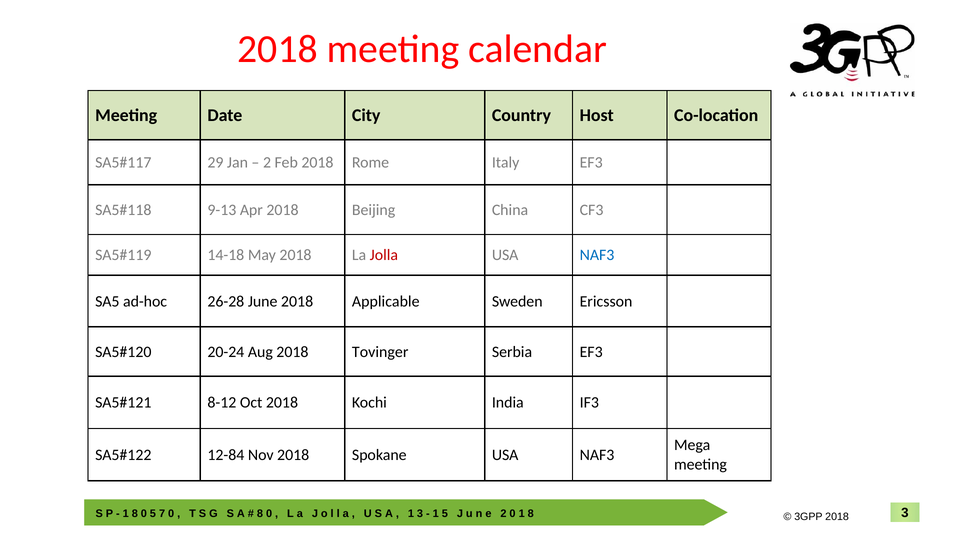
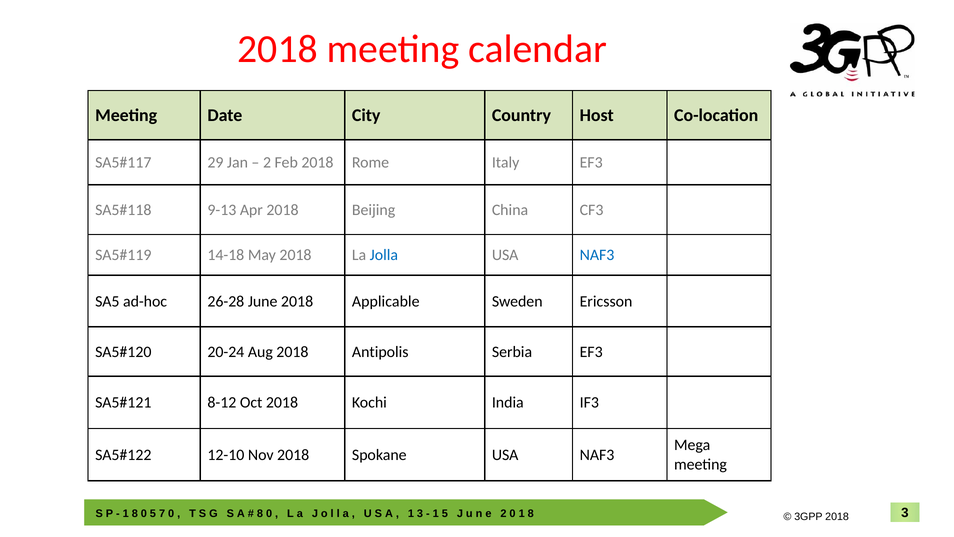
Jolla colour: red -> blue
Tovinger: Tovinger -> Antipolis
12-84: 12-84 -> 12-10
